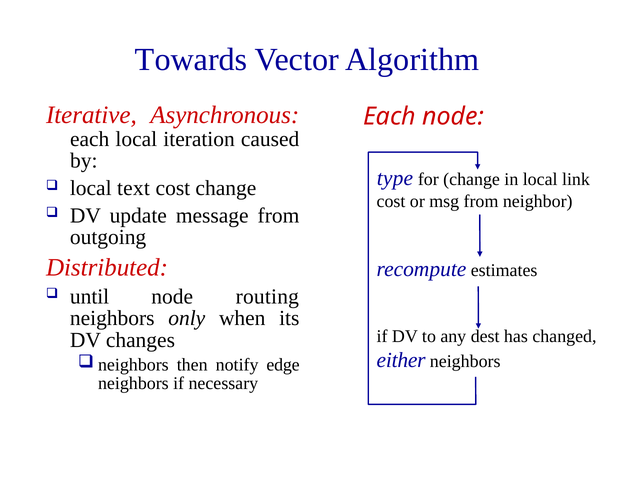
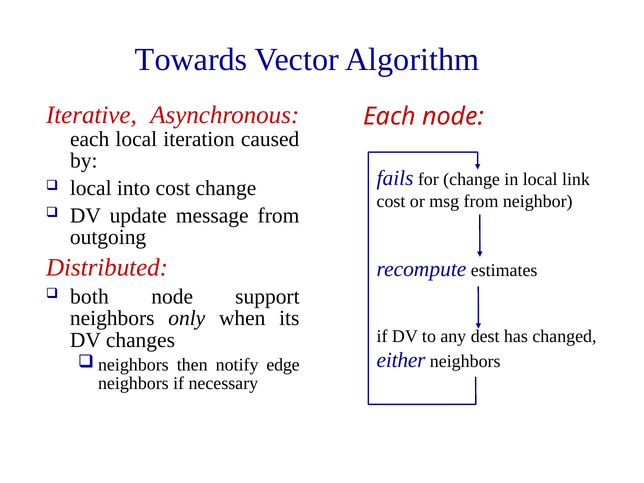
type: type -> fails
text: text -> into
until: until -> both
routing: routing -> support
